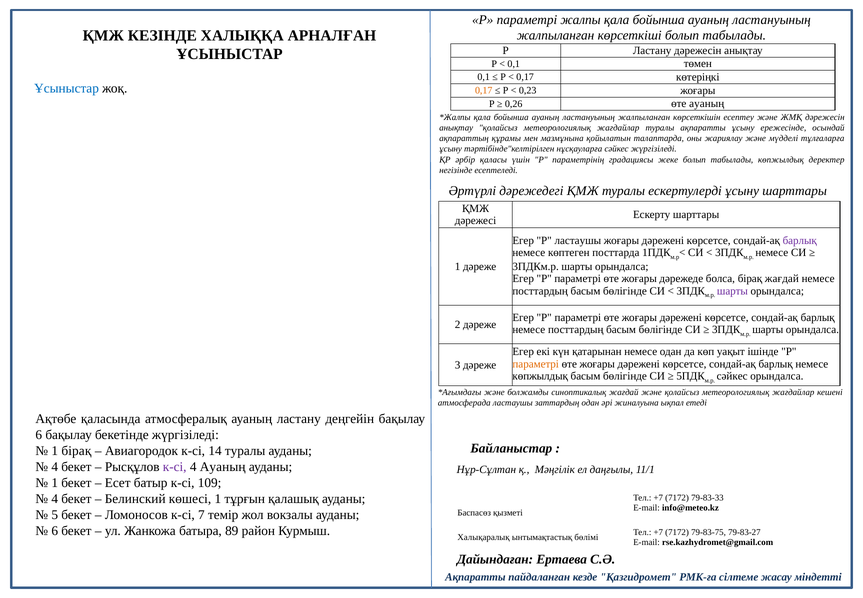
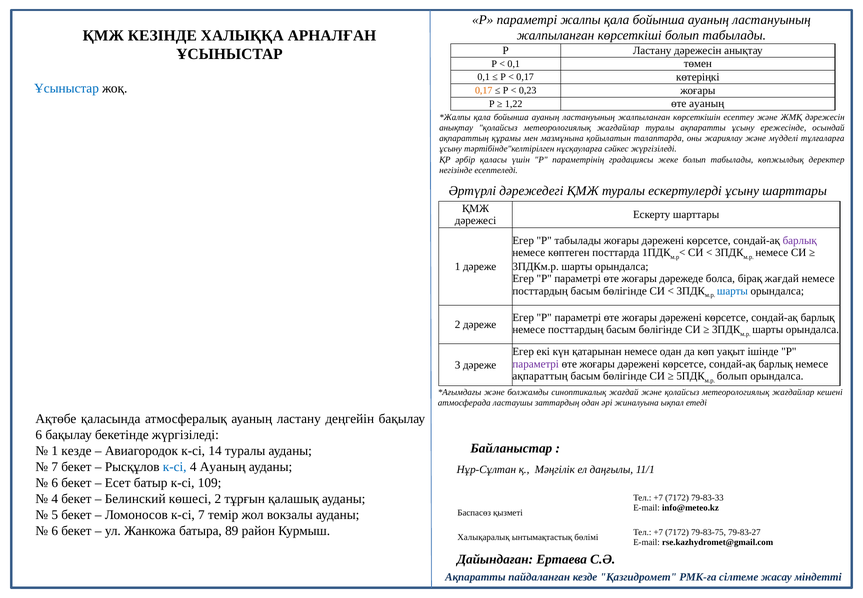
0,26: 0,26 -> 1,22
Р ластаушы: ластаушы -> табылады
шарты at (732, 291) colour: purple -> blue
параметрі at (536, 364) colour: orange -> purple
көпжылдық at (540, 376): көпжылдық -> ақпараттың
сәйкес at (732, 376): сәйкес -> болып
1 бірақ: бірақ -> кезде
4 at (55, 466): 4 -> 7
к-сі at (175, 466) colour: purple -> blue
1 at (55, 482): 1 -> 6
көшесі 1: 1 -> 2
